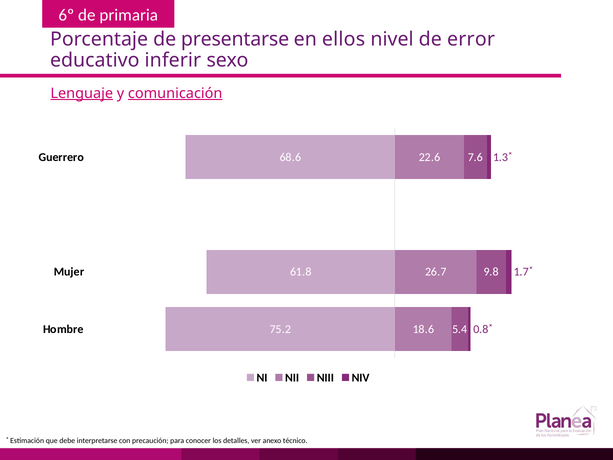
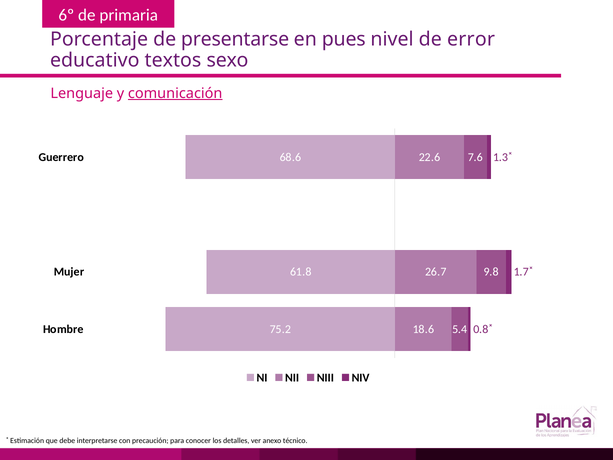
ellos: ellos -> pues
inferir: inferir -> textos
Lenguaje underline: present -> none
